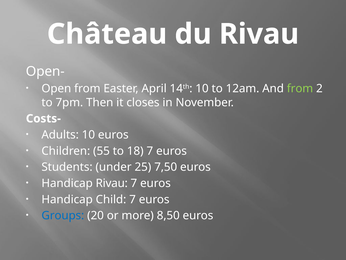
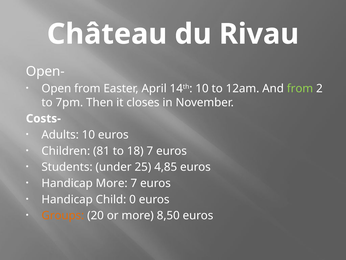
55: 55 -> 81
7,50: 7,50 -> 4,85
Handicap Rivau: Rivau -> More
Child 7: 7 -> 0
Groups colour: blue -> orange
